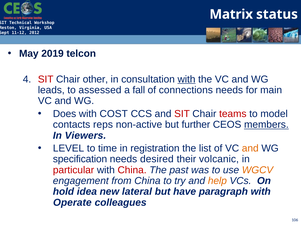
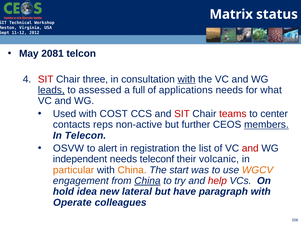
2019: 2019 -> 2081
other: other -> three
leads underline: none -> present
fall: fall -> full
connections: connections -> applications
main: main -> what
Does: Does -> Used
model: model -> center
Viewers: Viewers -> Telecon
LEVEL: LEVEL -> OSVW
time: time -> alert
and at (250, 148) colour: orange -> red
specification: specification -> independent
desired: desired -> teleconf
particular colour: red -> orange
China at (132, 170) colour: red -> orange
past: past -> start
China at (147, 181) underline: none -> present
help colour: orange -> red
